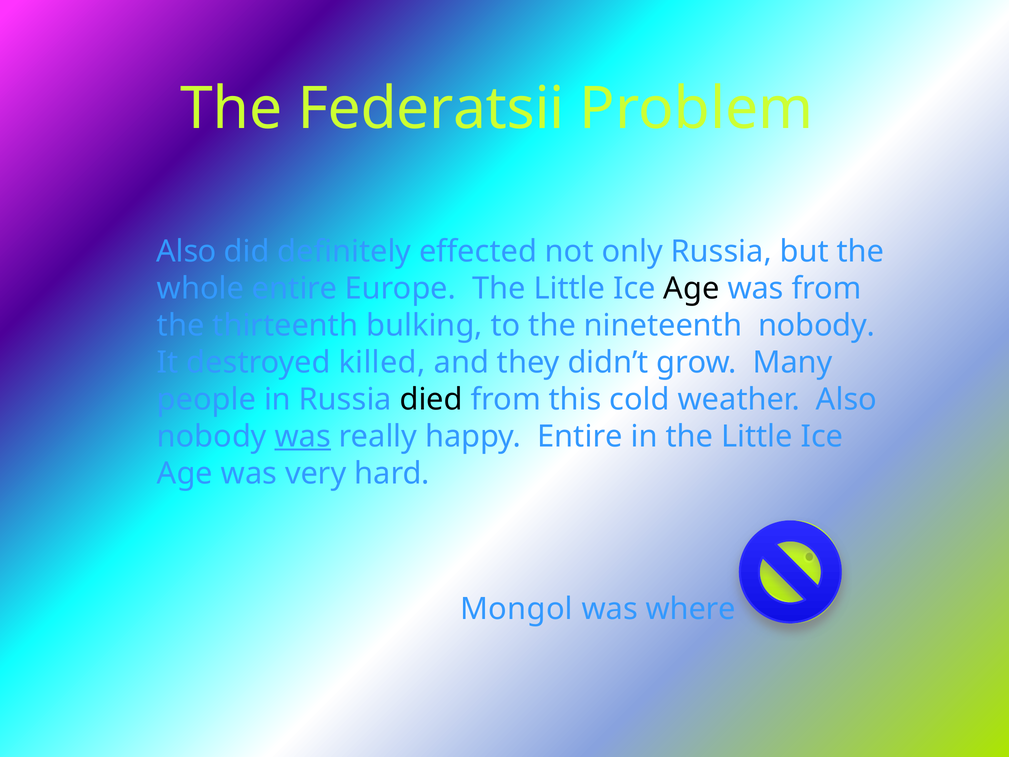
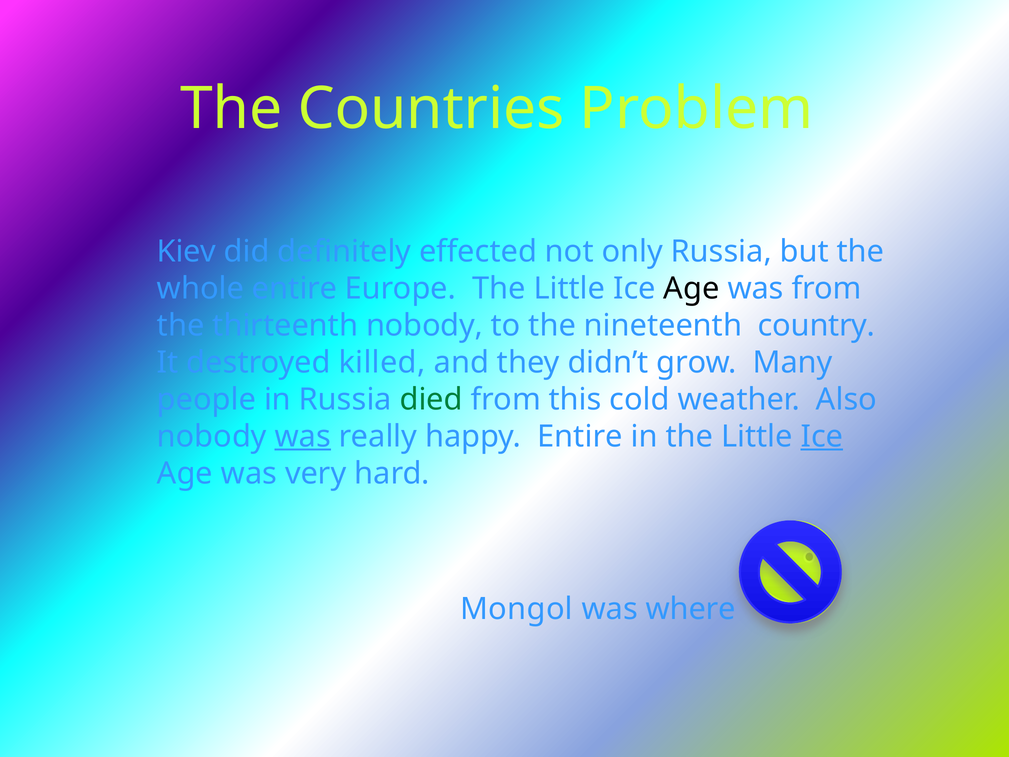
Federatsii: Federatsii -> Countries
Also at (187, 251): Also -> Kiev
thirteenth bulking: bulking -> nobody
nineteenth nobody: nobody -> country
died colour: black -> green
Ice at (822, 436) underline: none -> present
